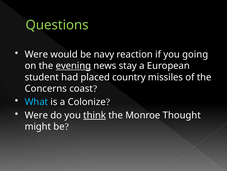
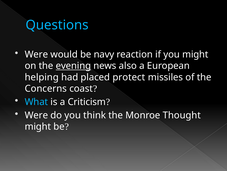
Questions colour: light green -> light blue
you going: going -> might
stay: stay -> also
student: student -> helping
country: country -> protect
Colonize: Colonize -> Criticism
think underline: present -> none
